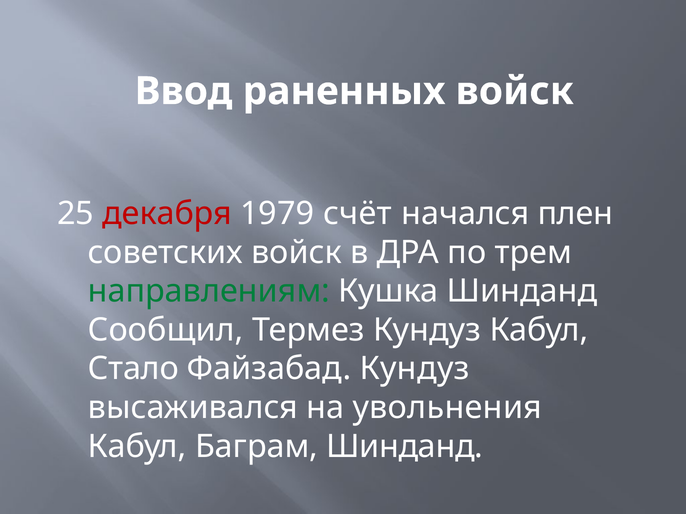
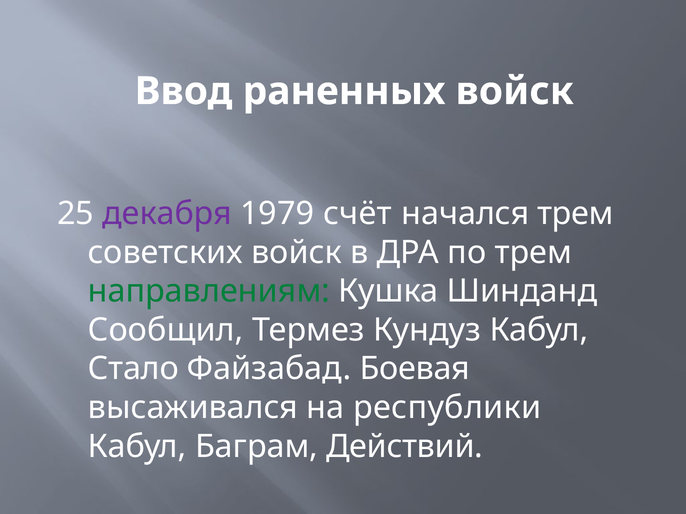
декабря colour: red -> purple
начался плен: плен -> трем
Файзабад Кундуз: Кундуз -> Боевая
увольнения: увольнения -> республики
Баграм Шинданд: Шинданд -> Действий
